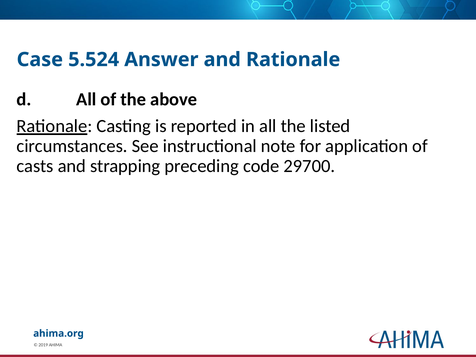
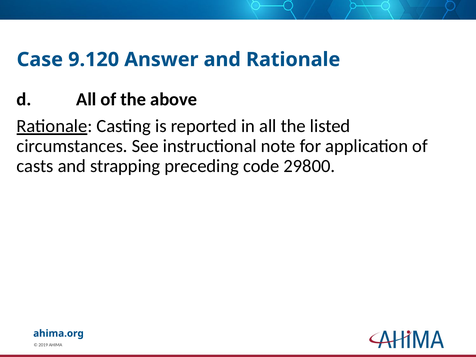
5.524: 5.524 -> 9.120
29700: 29700 -> 29800
